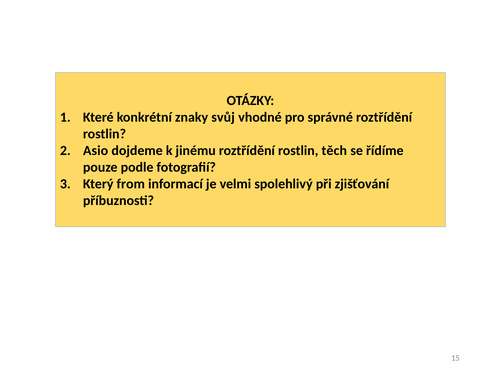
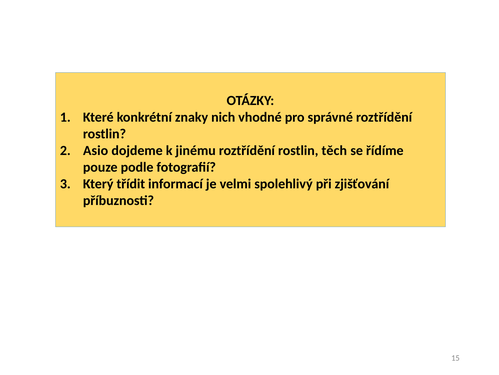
svůj: svůj -> nich
from: from -> třídit
